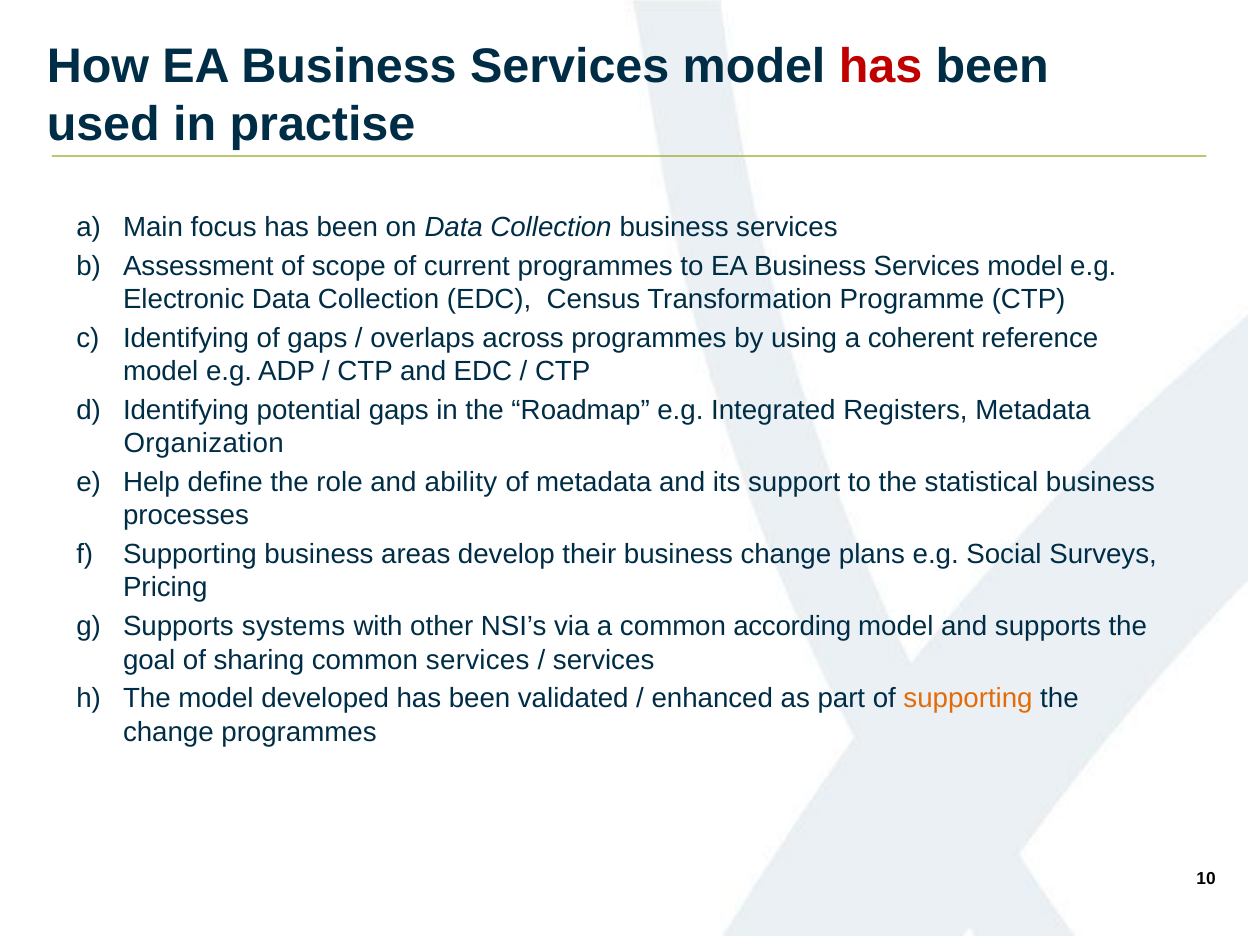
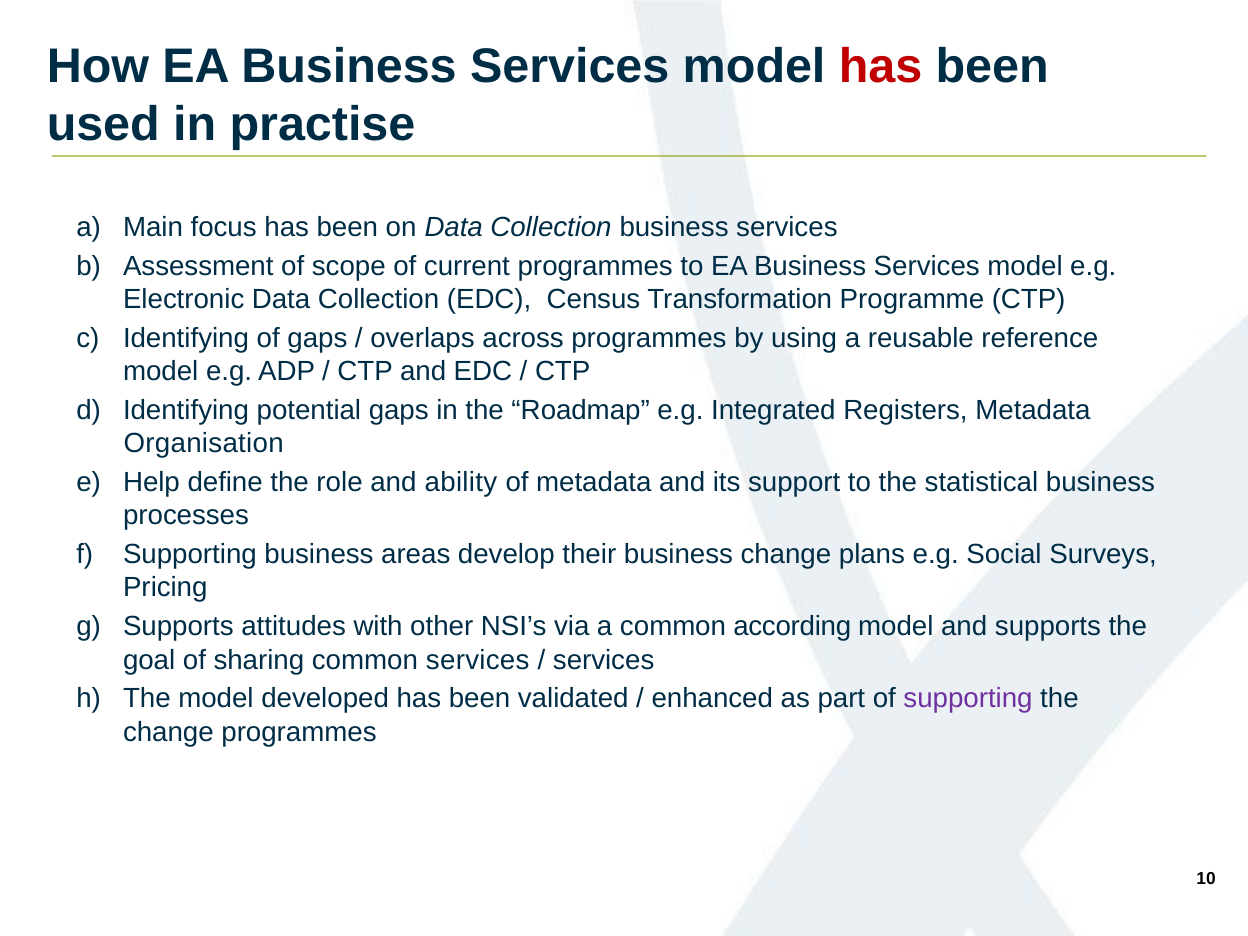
coherent: coherent -> reusable
Organization: Organization -> Organisation
systems: systems -> attitudes
supporting at (968, 699) colour: orange -> purple
